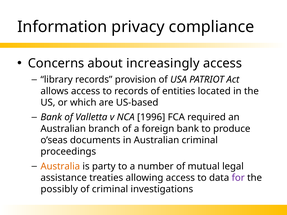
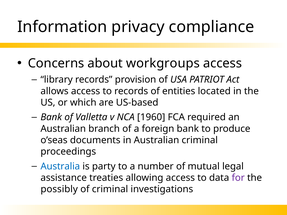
increasingly: increasingly -> workgroups
1996: 1996 -> 1960
Australia colour: orange -> blue
